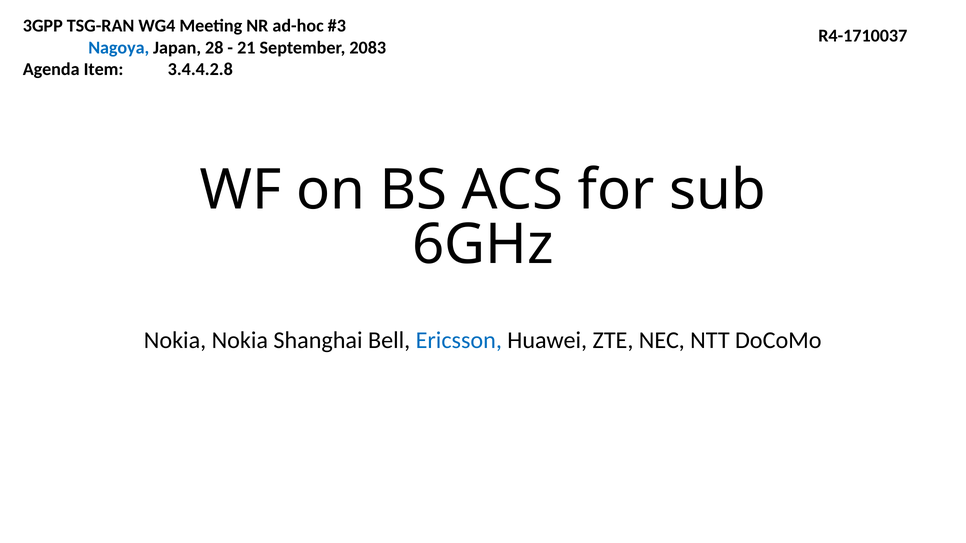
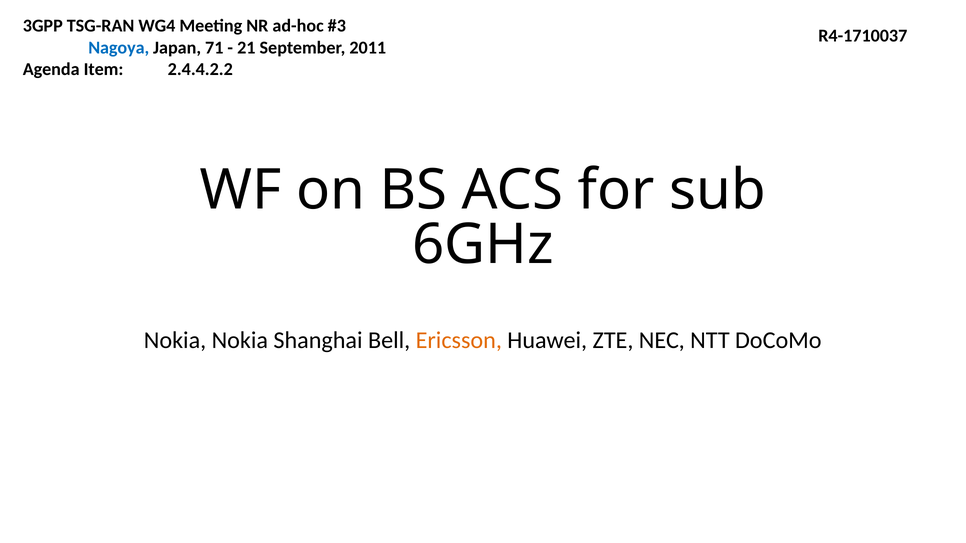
28: 28 -> 71
2083: 2083 -> 2011
3.4.4.2.8: 3.4.4.2.8 -> 2.4.4.2.2
Ericsson colour: blue -> orange
